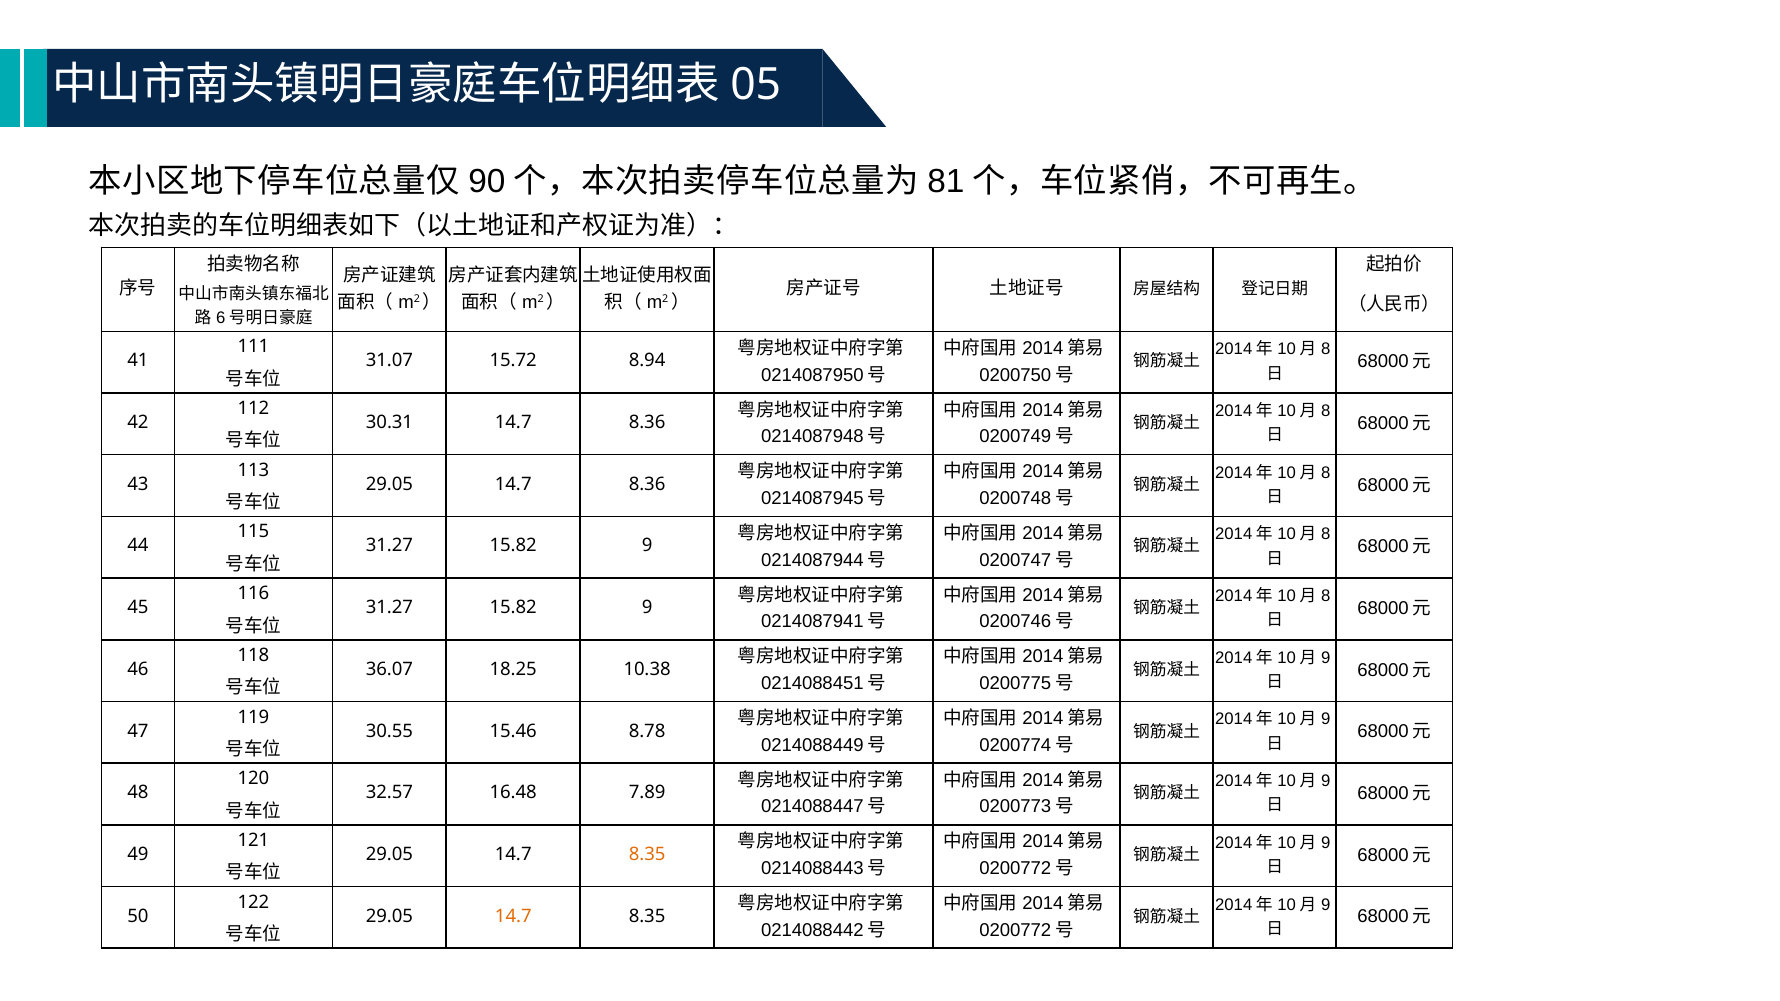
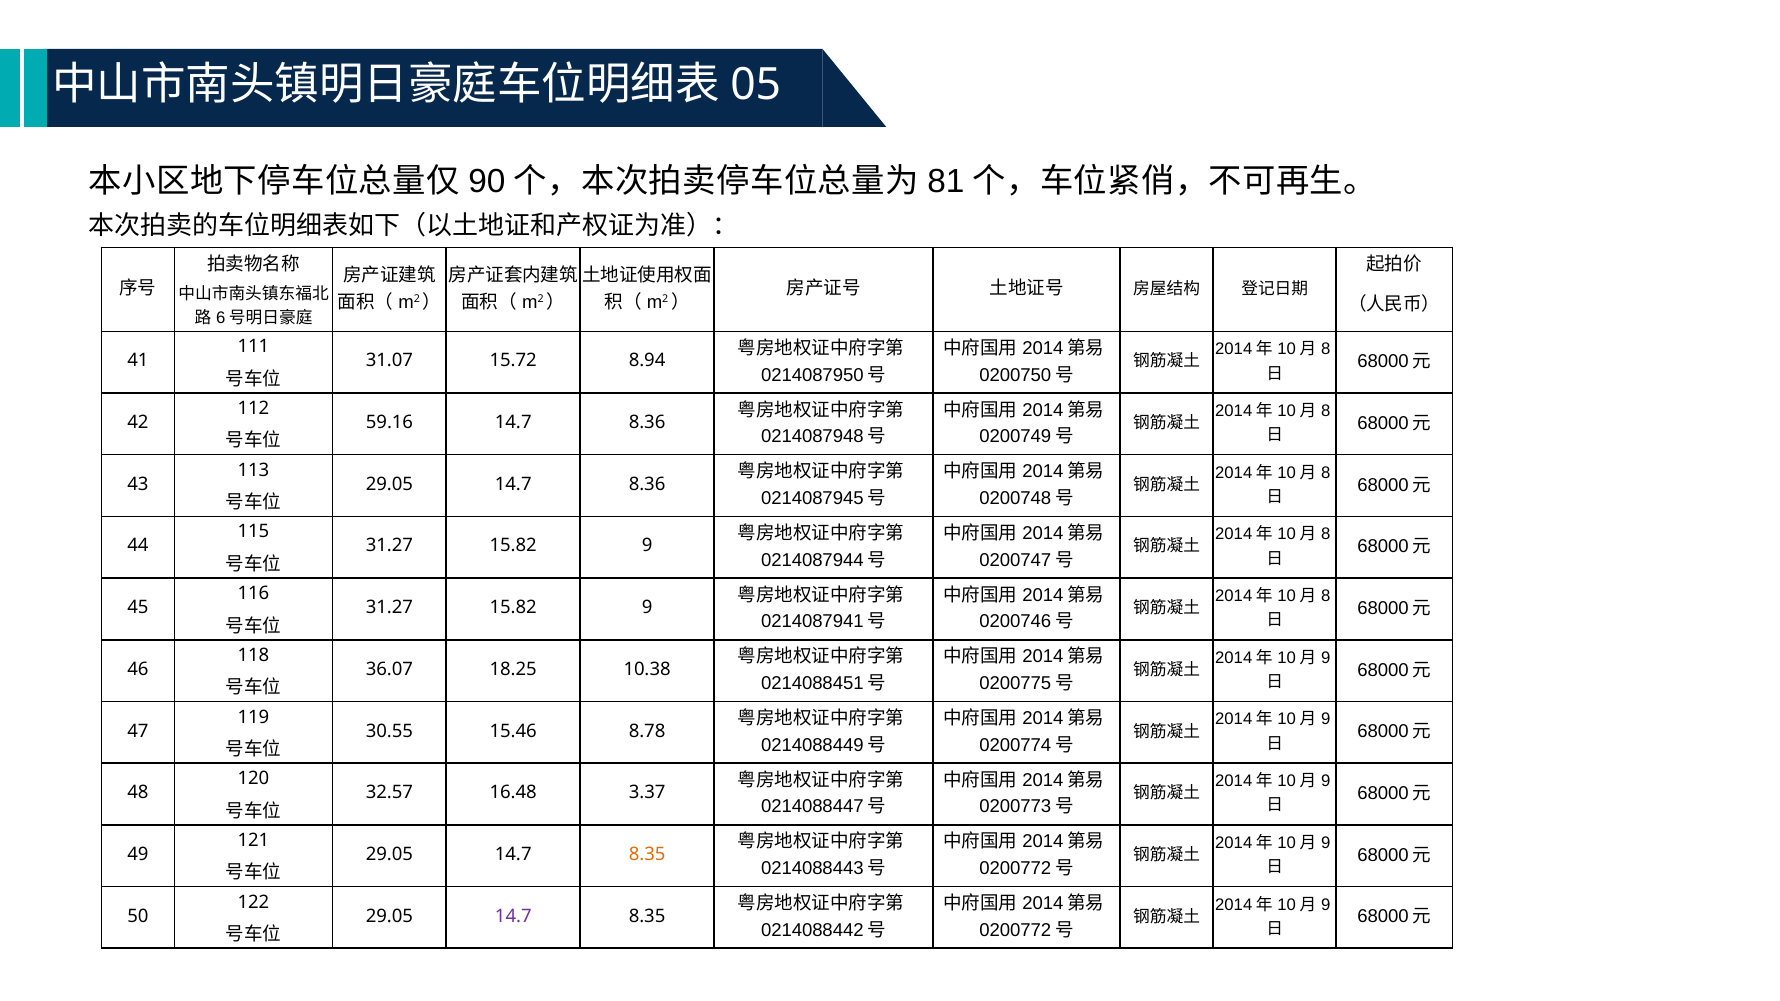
30.31: 30.31 -> 59.16
7.89: 7.89 -> 3.37
14.7 at (513, 916) colour: orange -> purple
